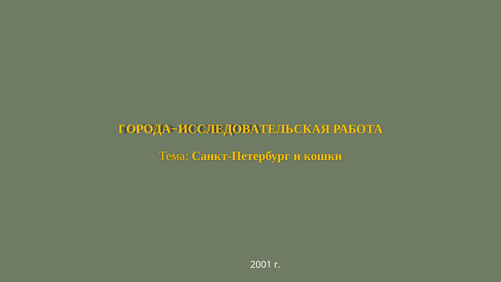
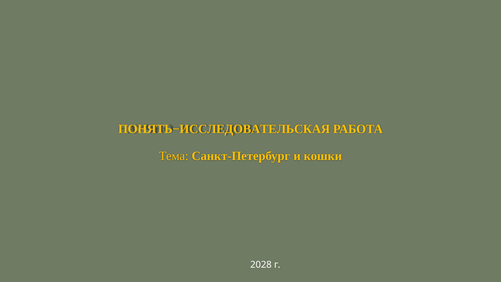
ГОРОДА−ИССЛЕДОВАТЕЛЬСКАЯ: ГОРОДА−ИССЛЕДОВАТЕЛЬСКАЯ -> ПОНЯТЬ−ИССЛЕДОВАТЕЛЬСКАЯ
2001: 2001 -> 2028
